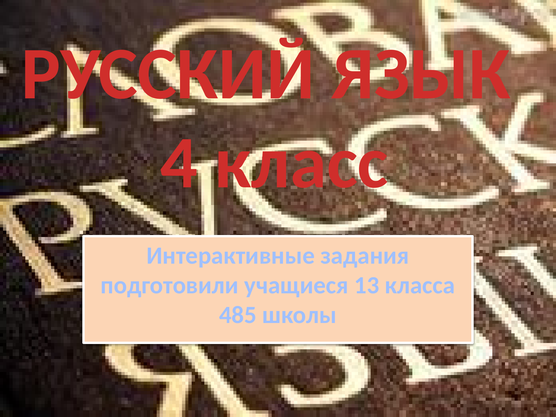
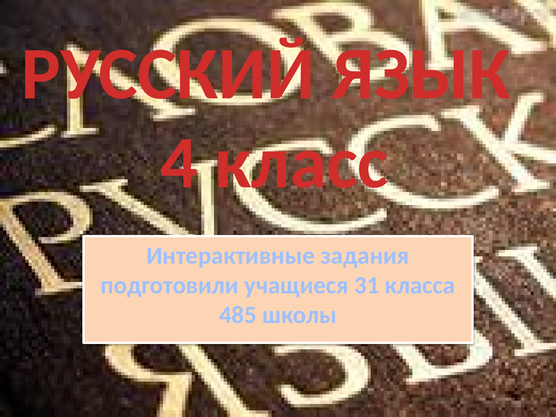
13: 13 -> 31
